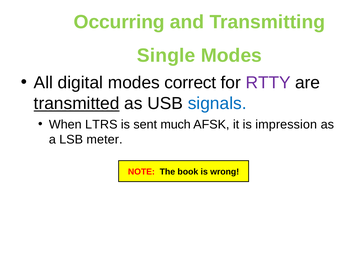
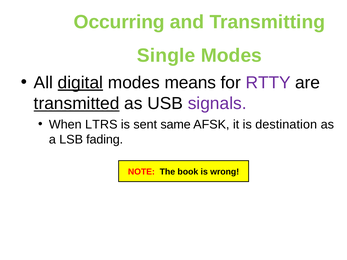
digital underline: none -> present
correct: correct -> means
signals colour: blue -> purple
much: much -> same
impression: impression -> destination
meter: meter -> fading
